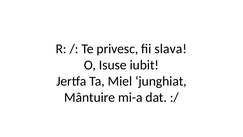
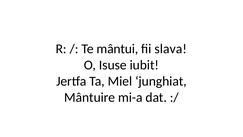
privesc: privesc -> mântui
